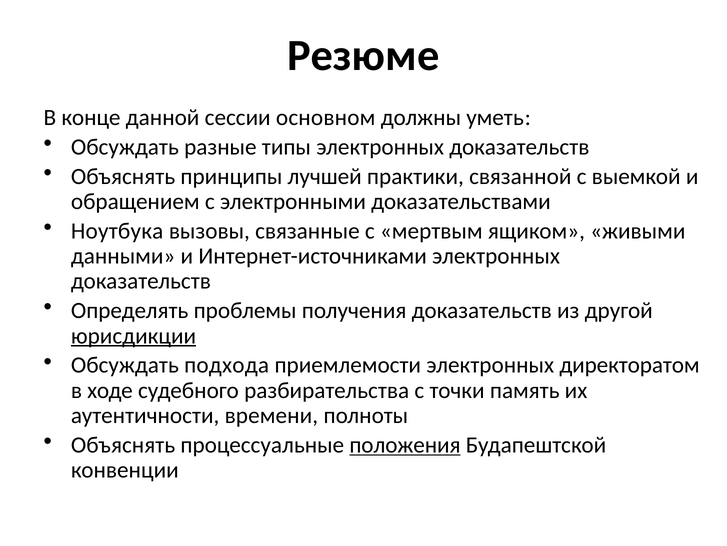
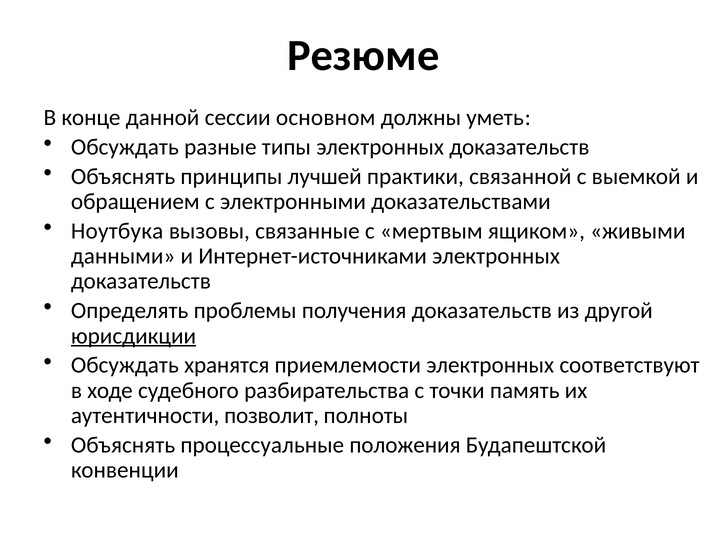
подхода: подхода -> хранятся
директоратом: директоратом -> соответствуют
времени: времени -> позволит
положения underline: present -> none
